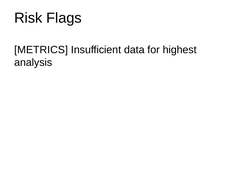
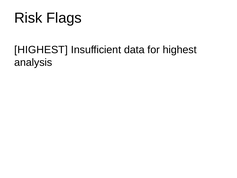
METRICS at (41, 50): METRICS -> HIGHEST
